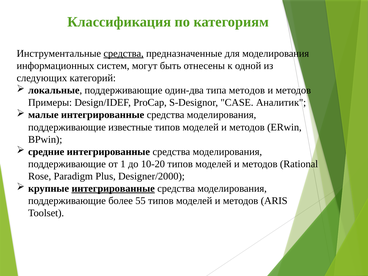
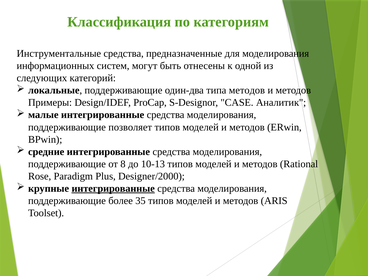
средства at (124, 54) underline: present -> none
известные: известные -> позволяет
1: 1 -> 8
10-20: 10-20 -> 10-13
55: 55 -> 35
